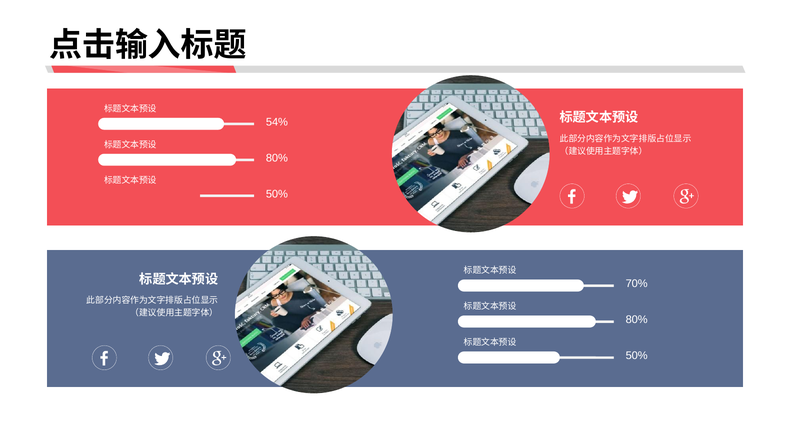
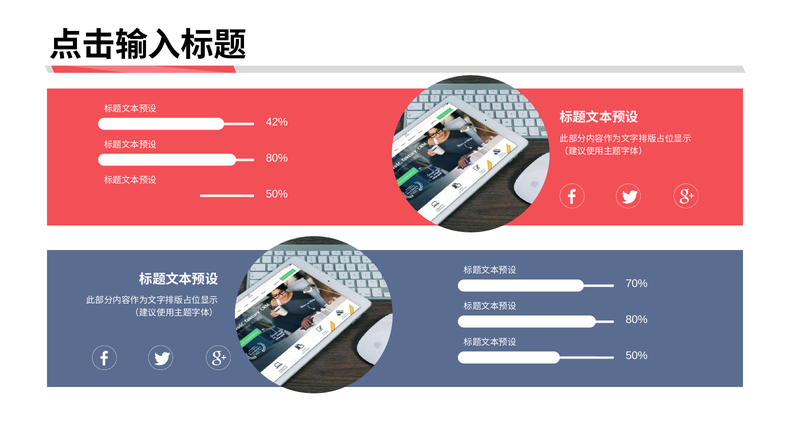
54%: 54% -> 42%
